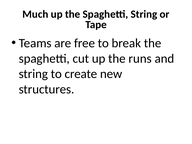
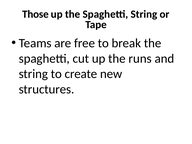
Much: Much -> Those
